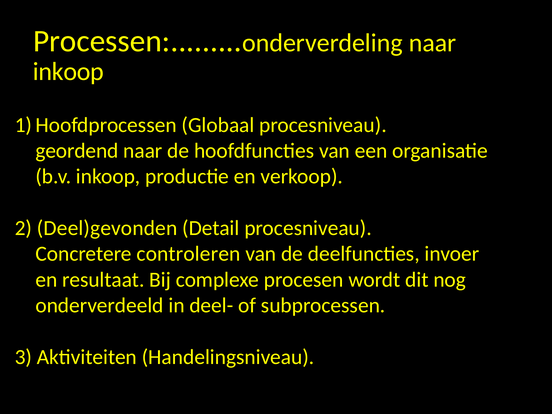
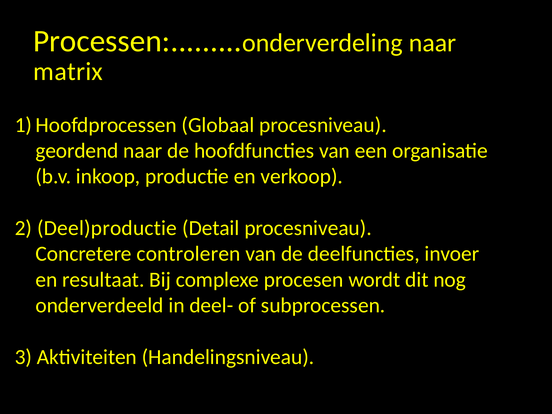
inkoop at (68, 71): inkoop -> matrix
Deel)gevonden: Deel)gevonden -> Deel)productie
